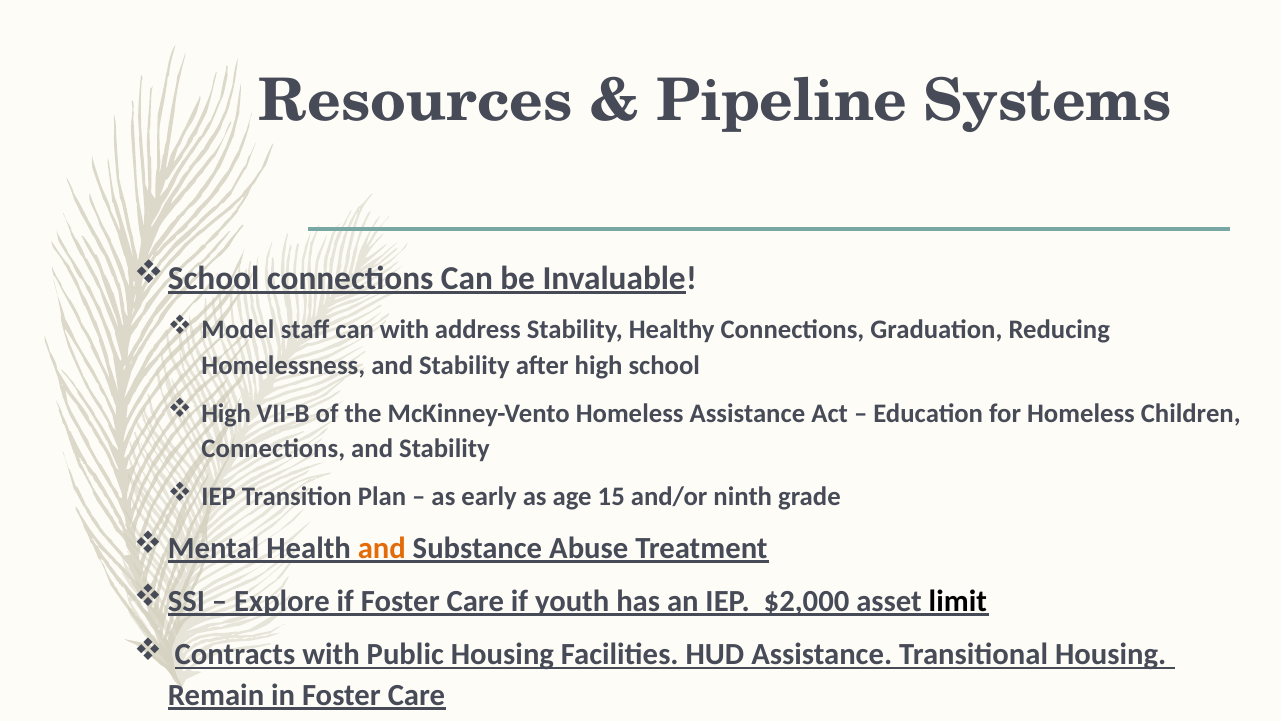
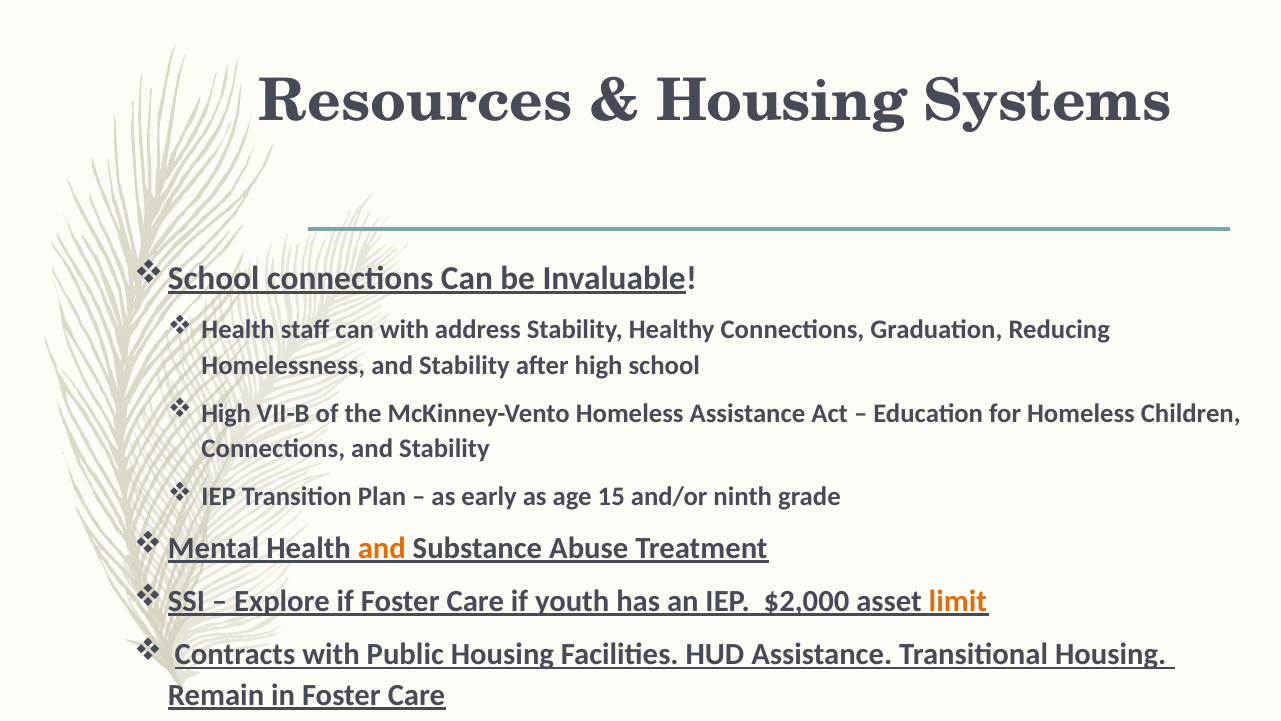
Pipeline at (782, 101): Pipeline -> Housing
Model at (238, 330): Model -> Health
limit colour: black -> orange
